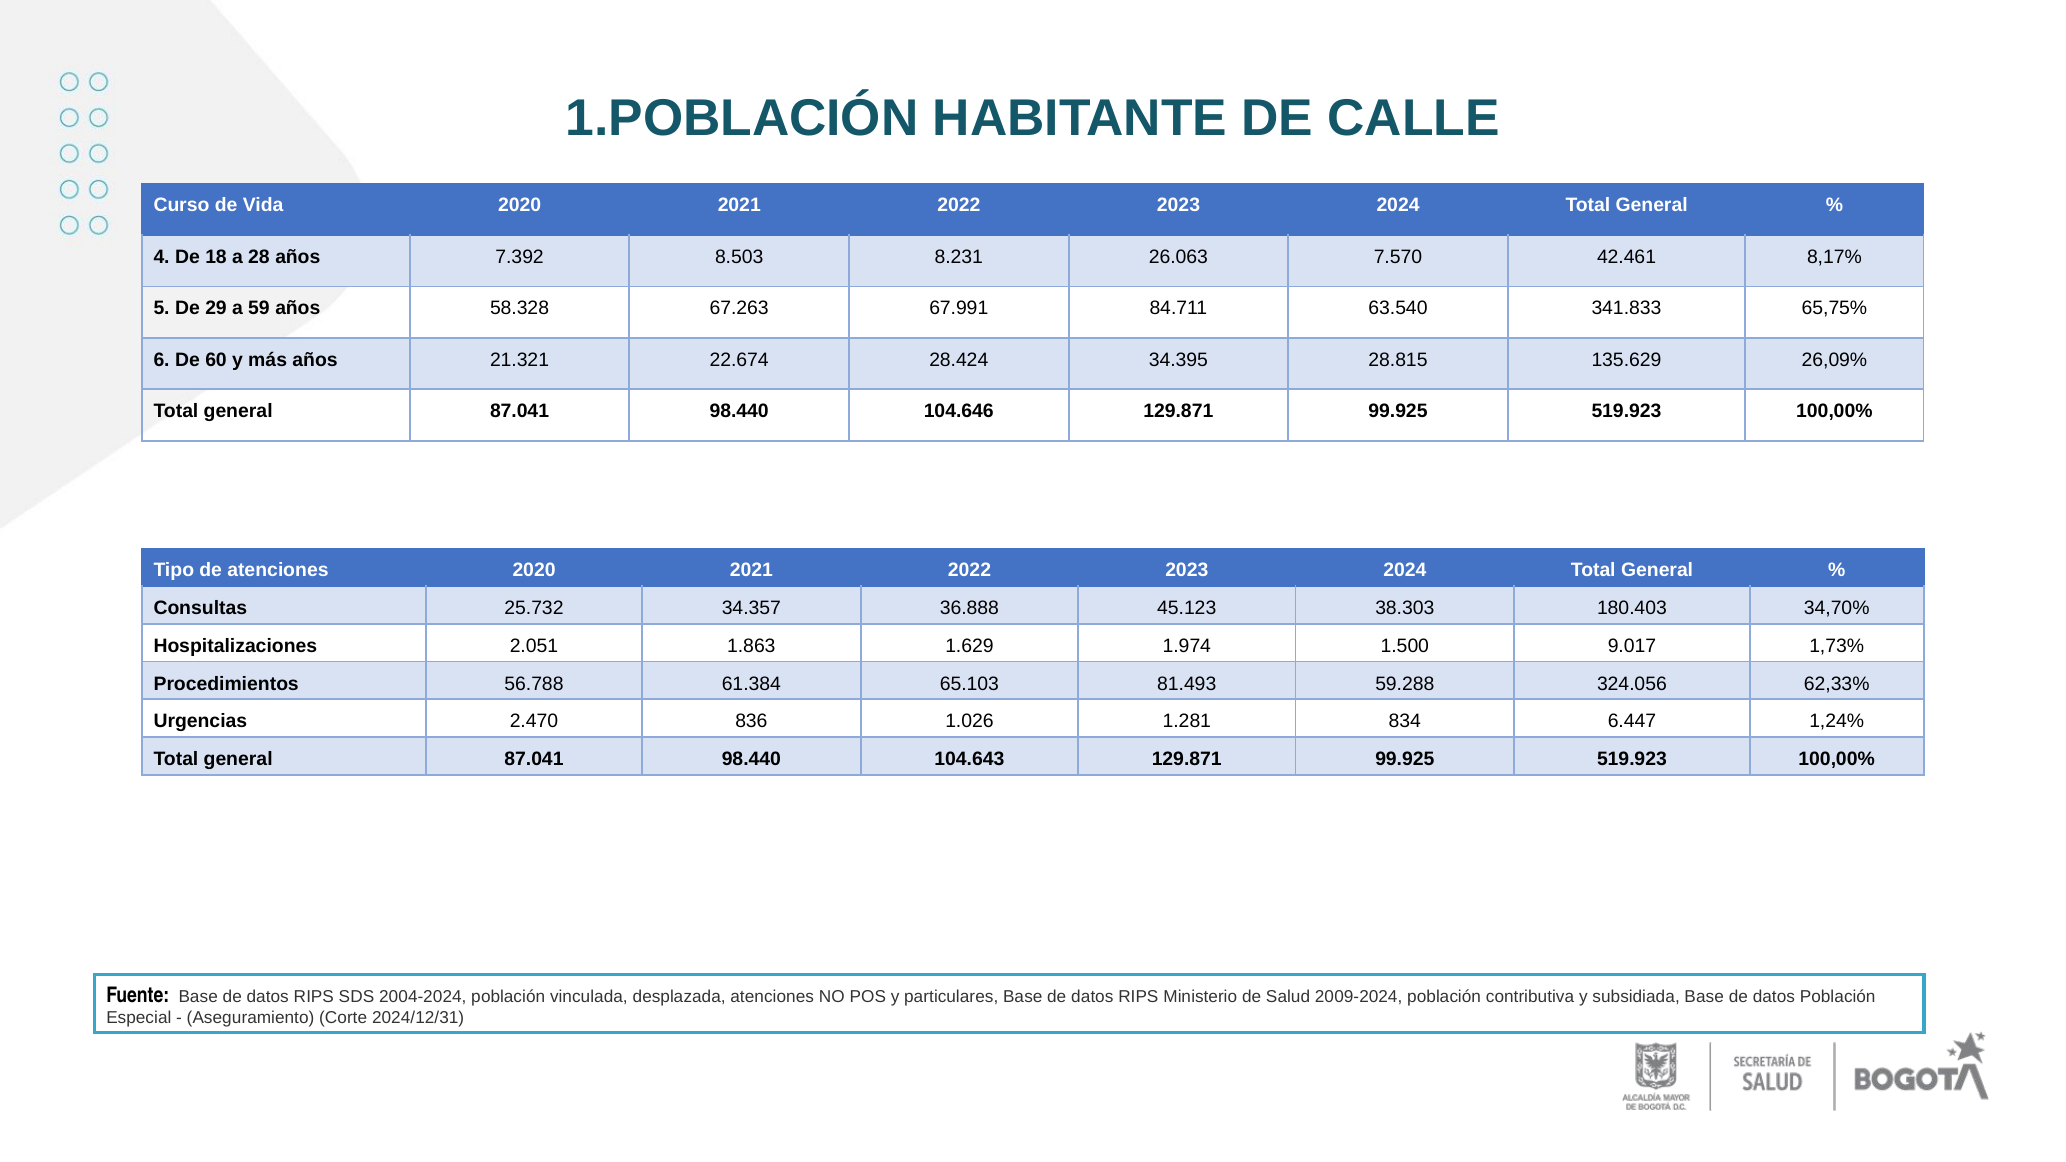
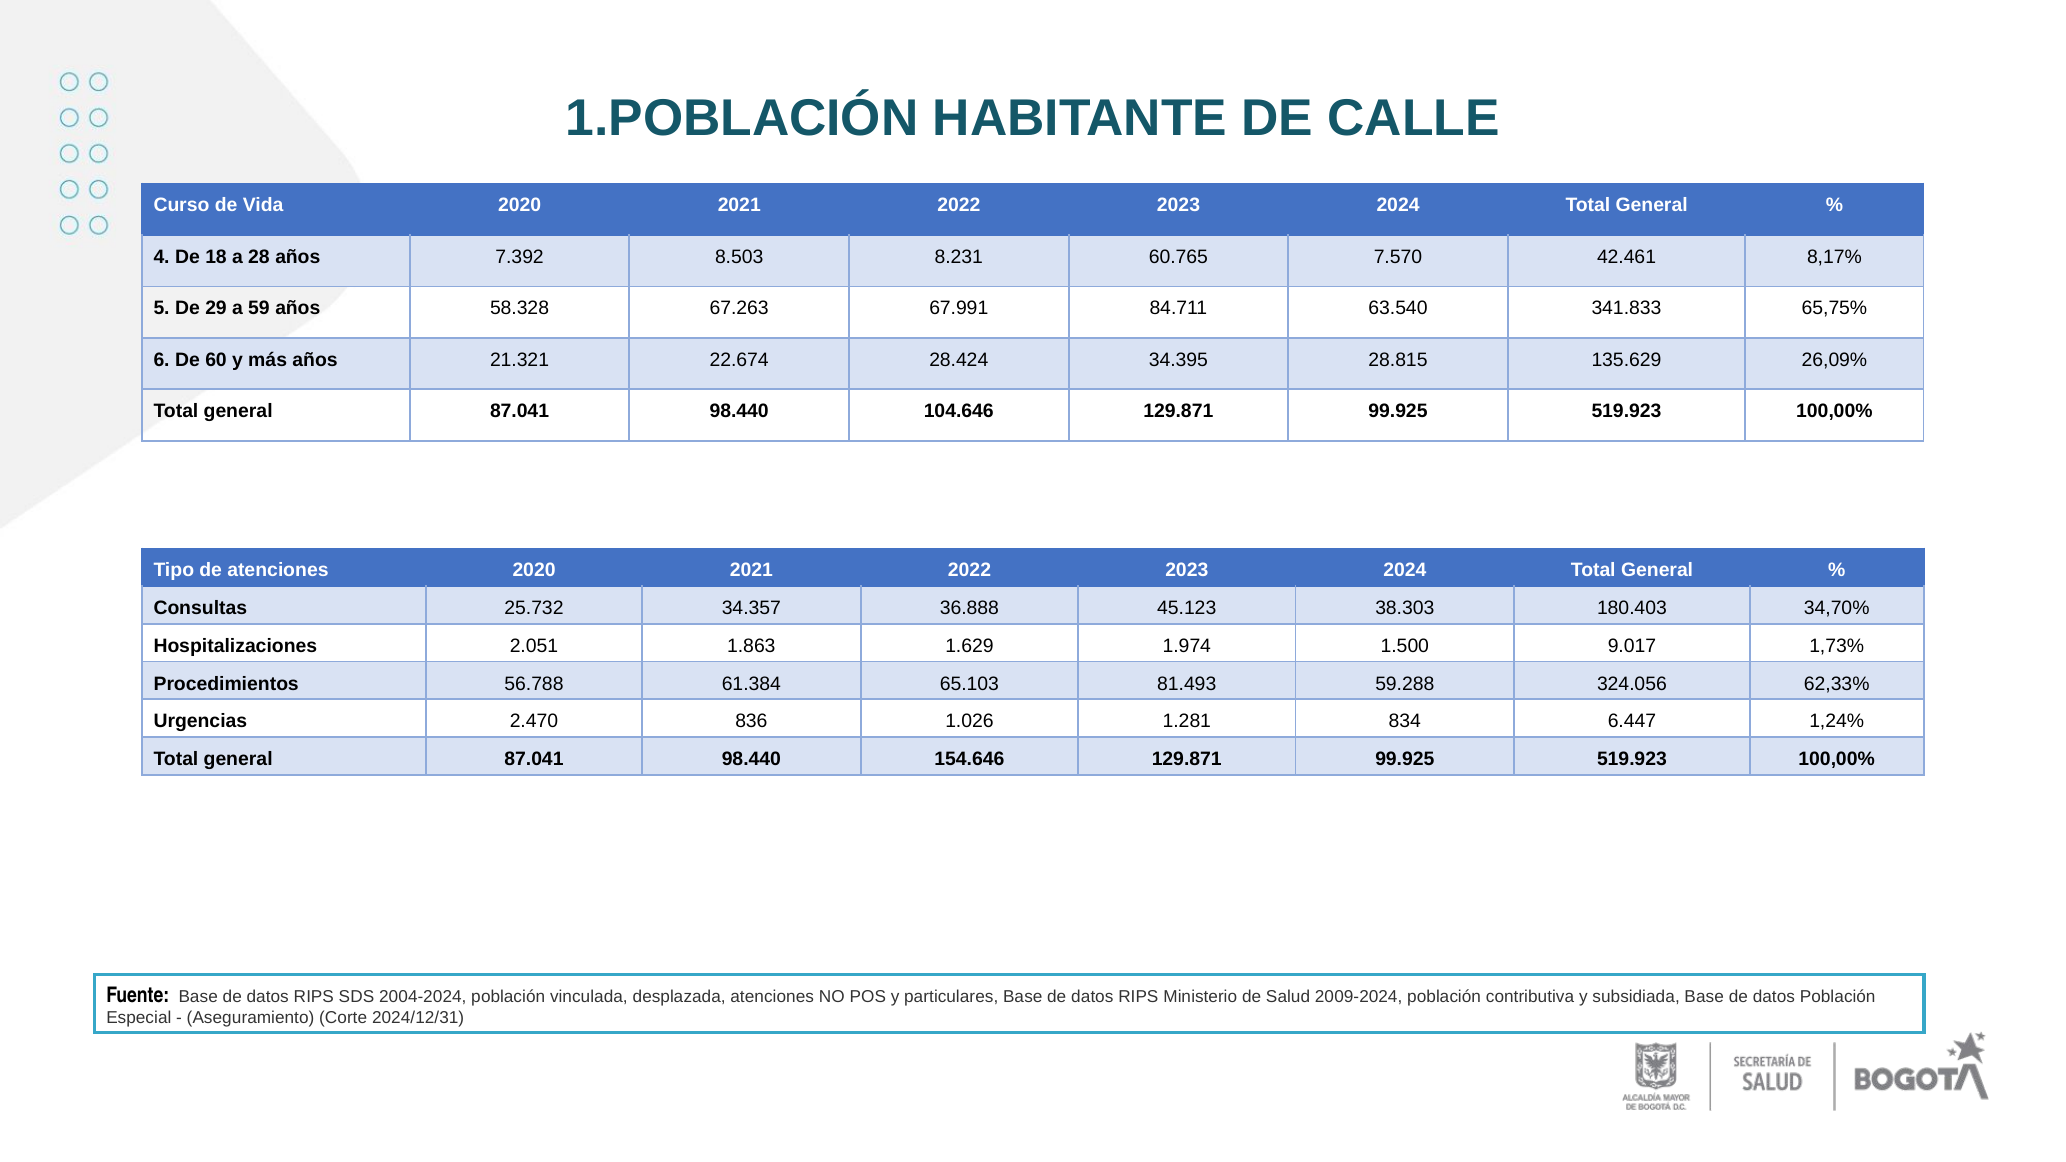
26.063: 26.063 -> 60.765
104.643: 104.643 -> 154.646
